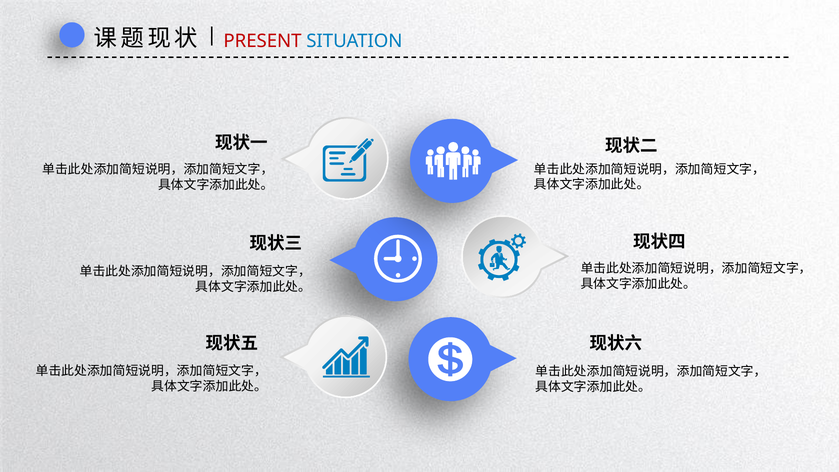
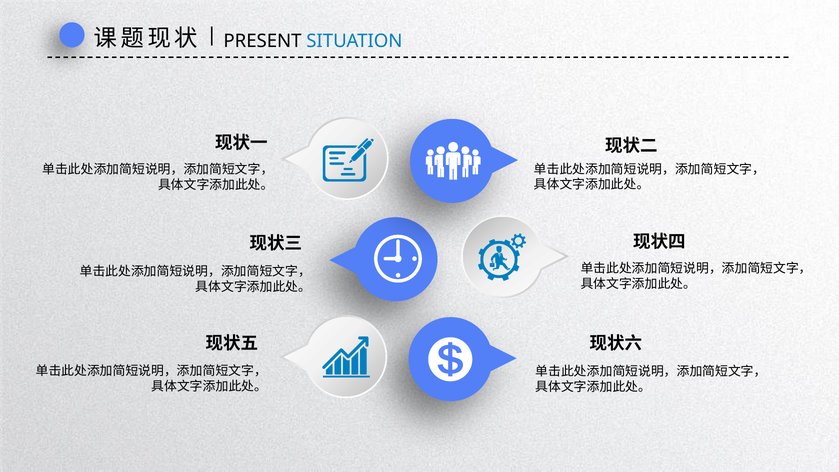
PRESENT colour: red -> black
